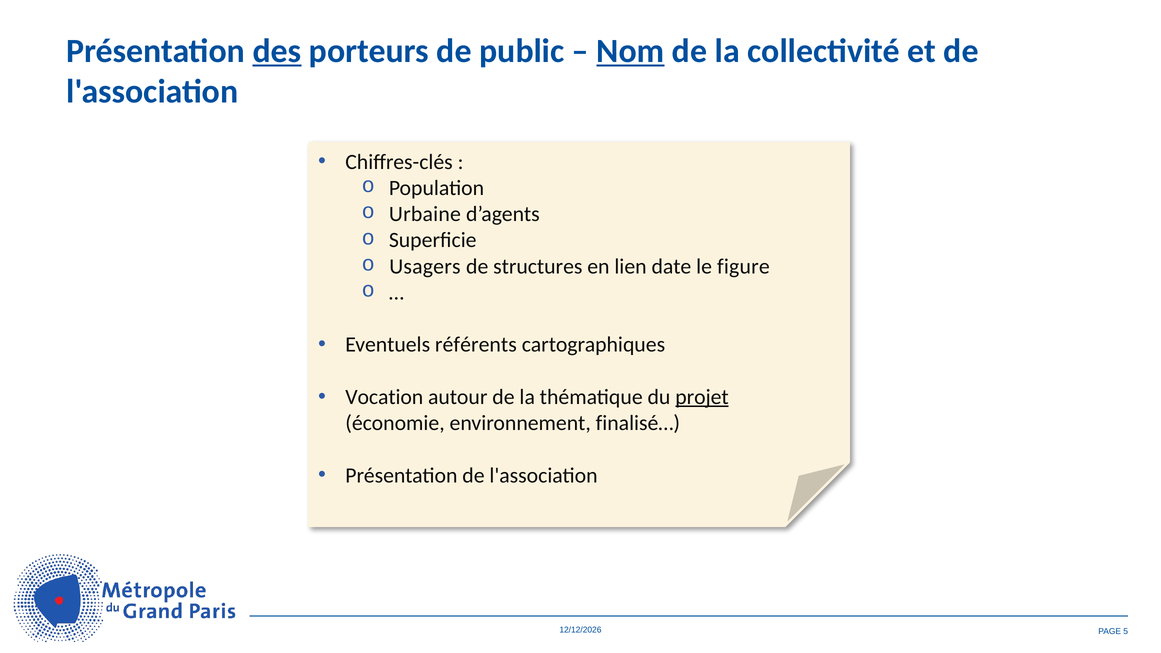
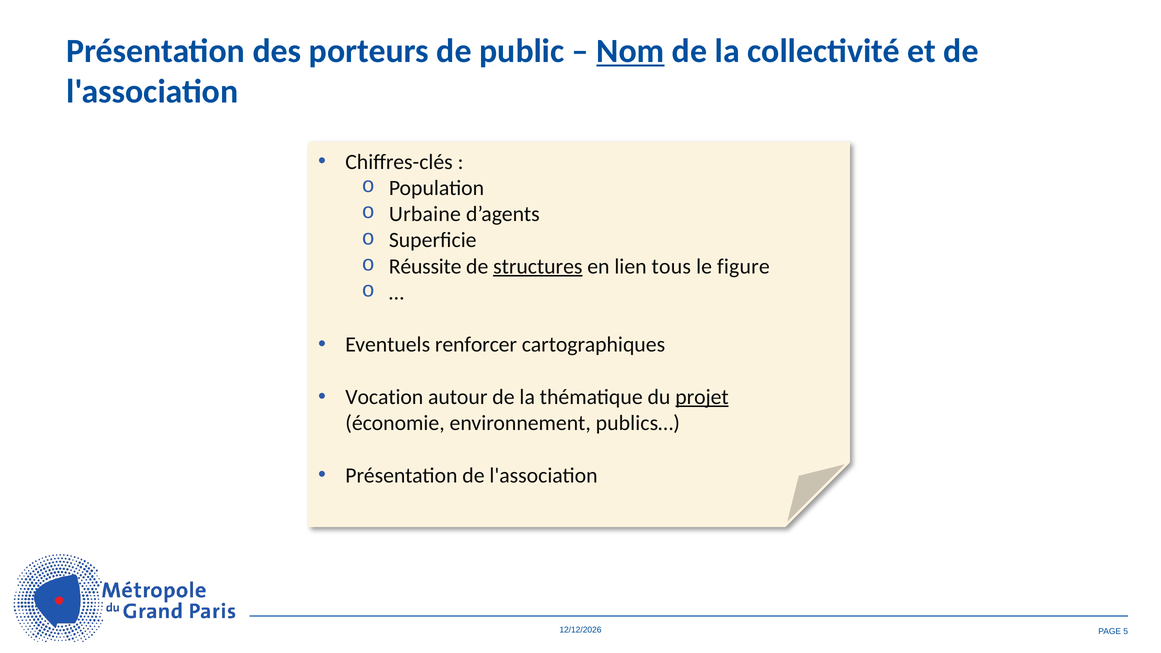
des underline: present -> none
Usagers: Usagers -> Réussite
structures underline: none -> present
date: date -> tous
référents: référents -> renforcer
finalisé…: finalisé… -> publics…
